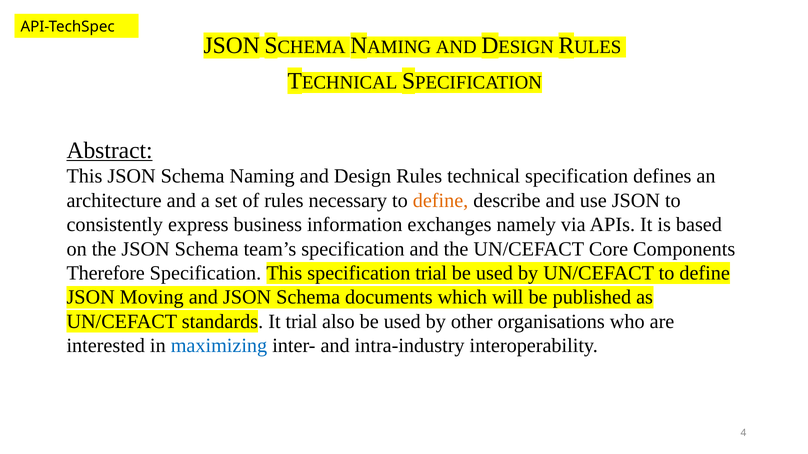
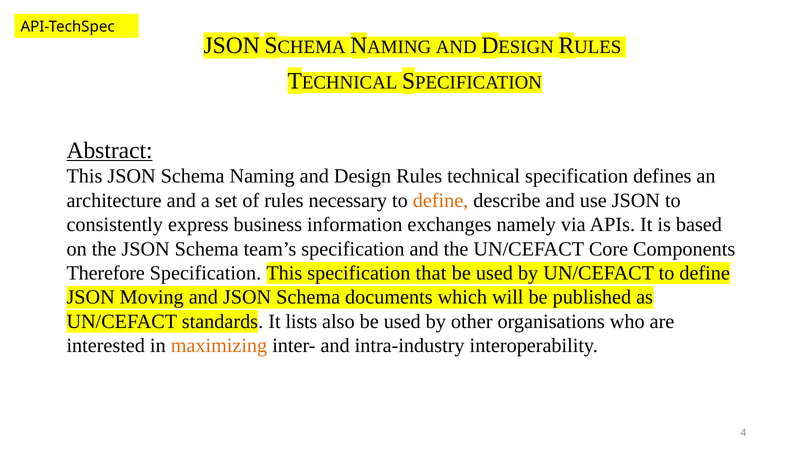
specification trial: trial -> that
It trial: trial -> lists
maximizing colour: blue -> orange
